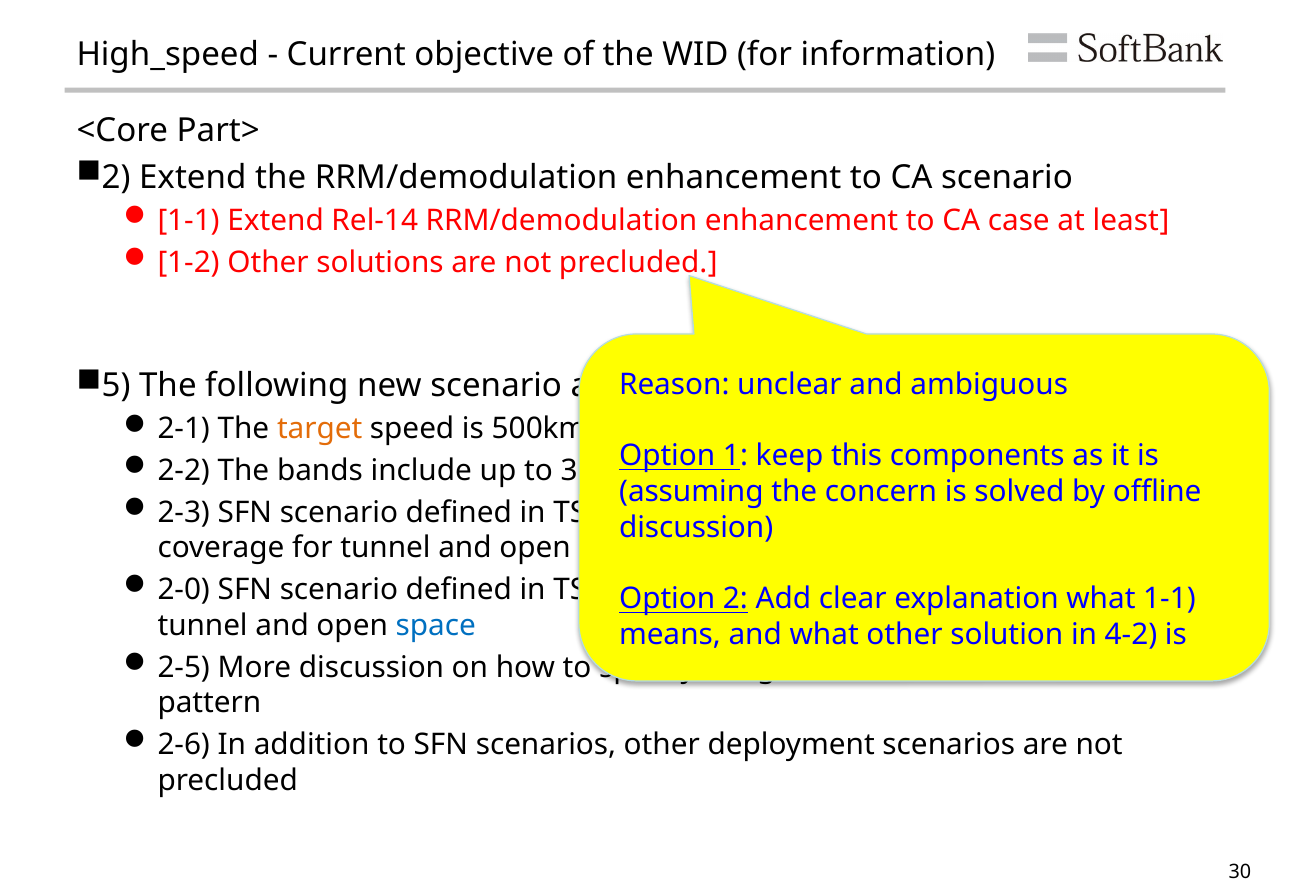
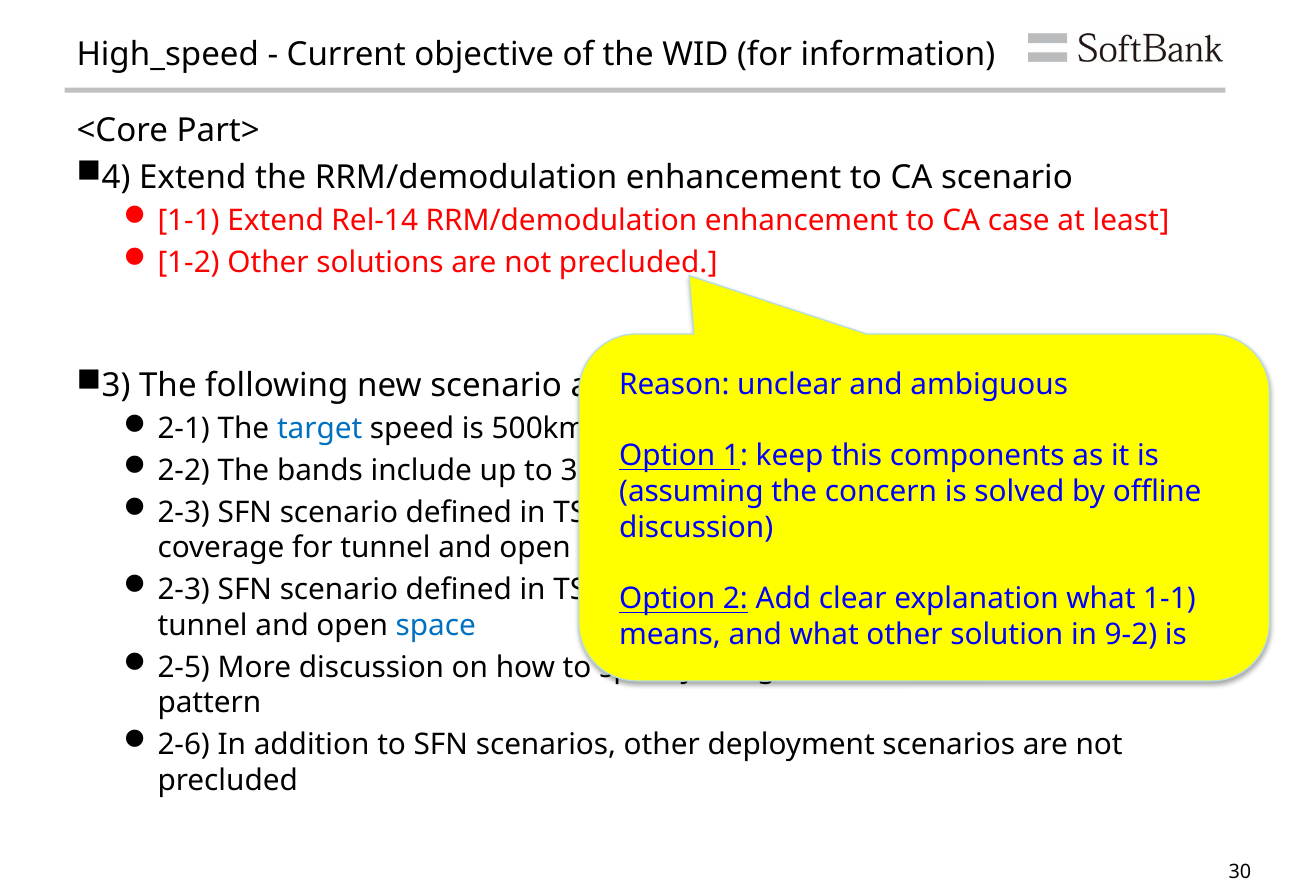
2 at (116, 177): 2 -> 4
5: 5 -> 3
target colour: orange -> blue
2-0 at (184, 589): 2-0 -> 2-3
4-2: 4-2 -> 9-2
